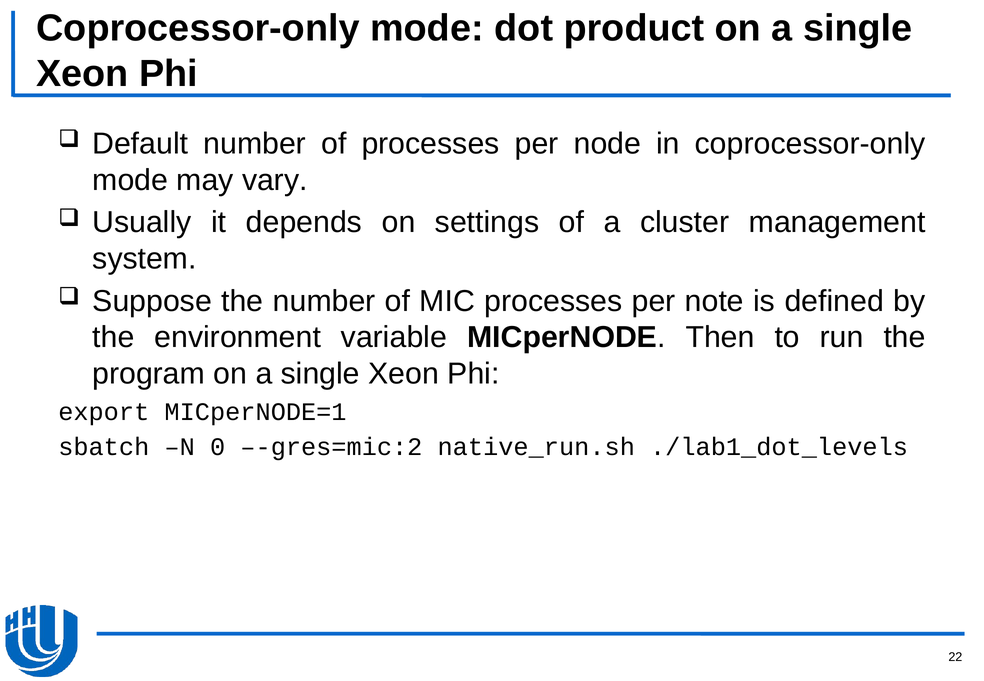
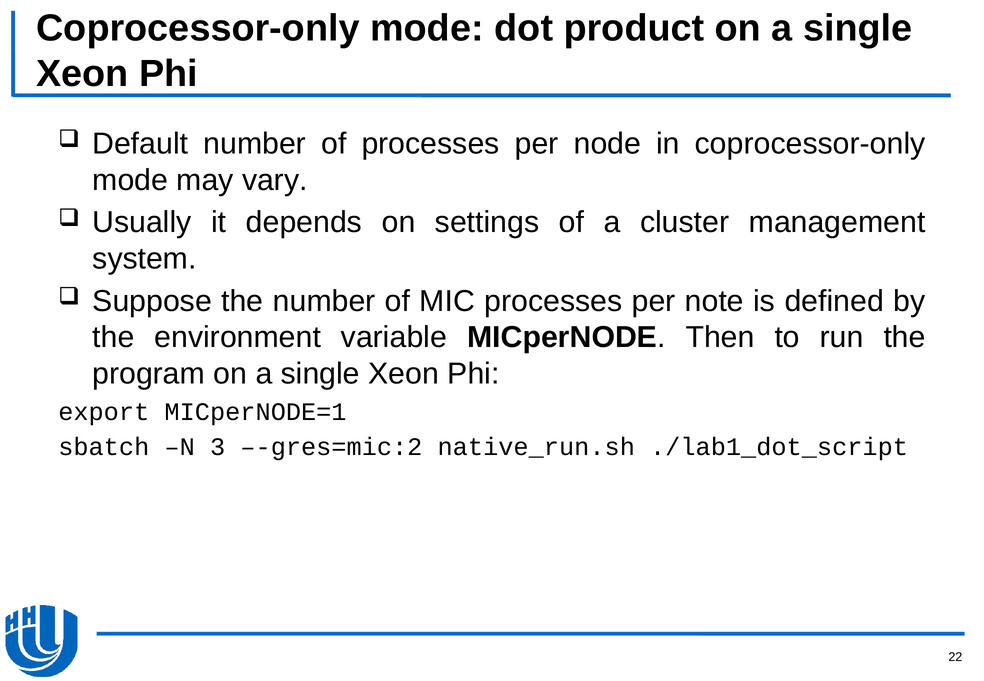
0: 0 -> 3
./lab1_dot_levels: ./lab1_dot_levels -> ./lab1_dot_script
